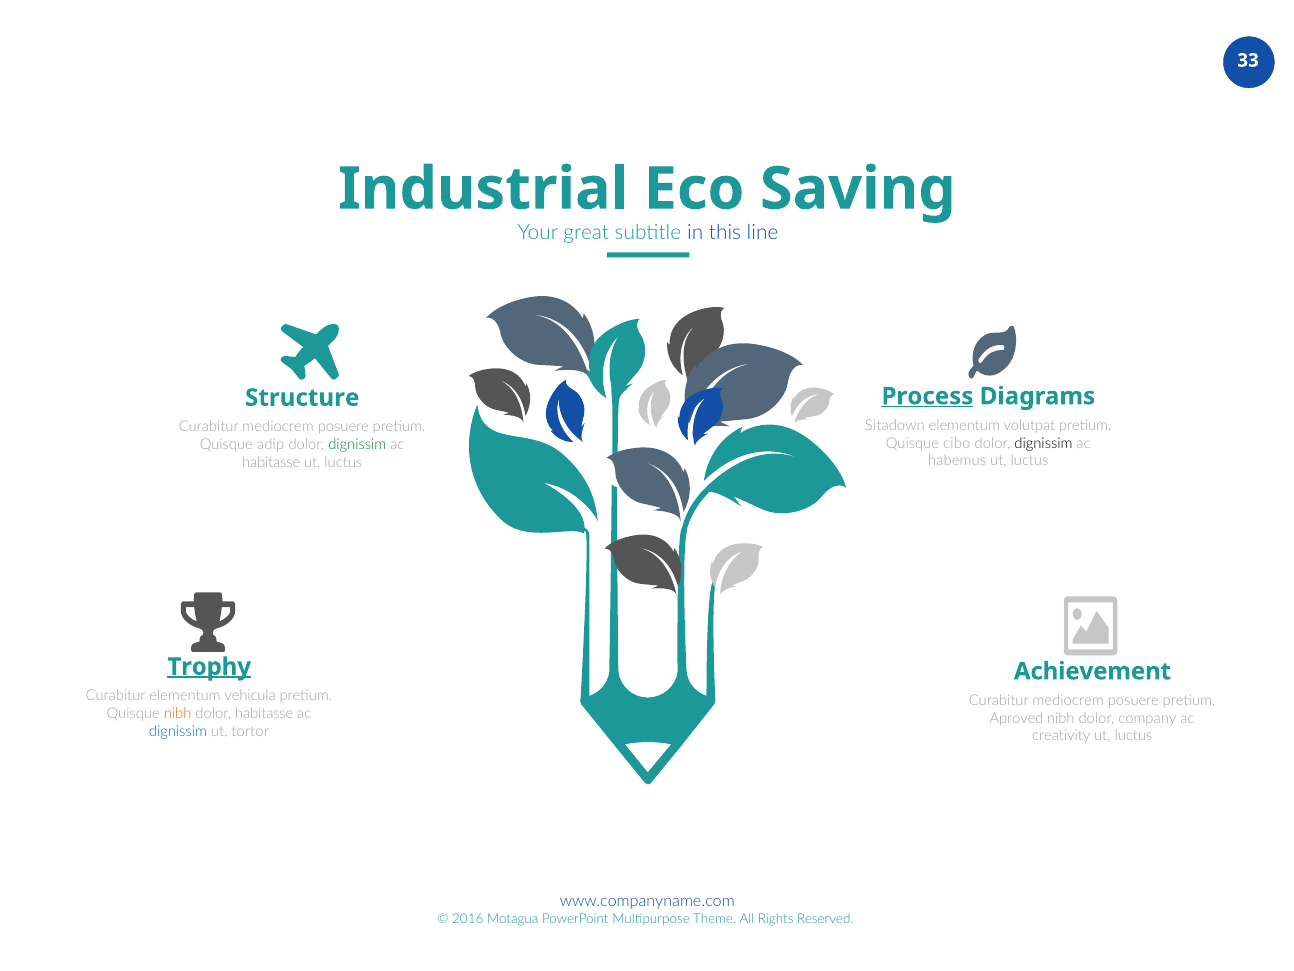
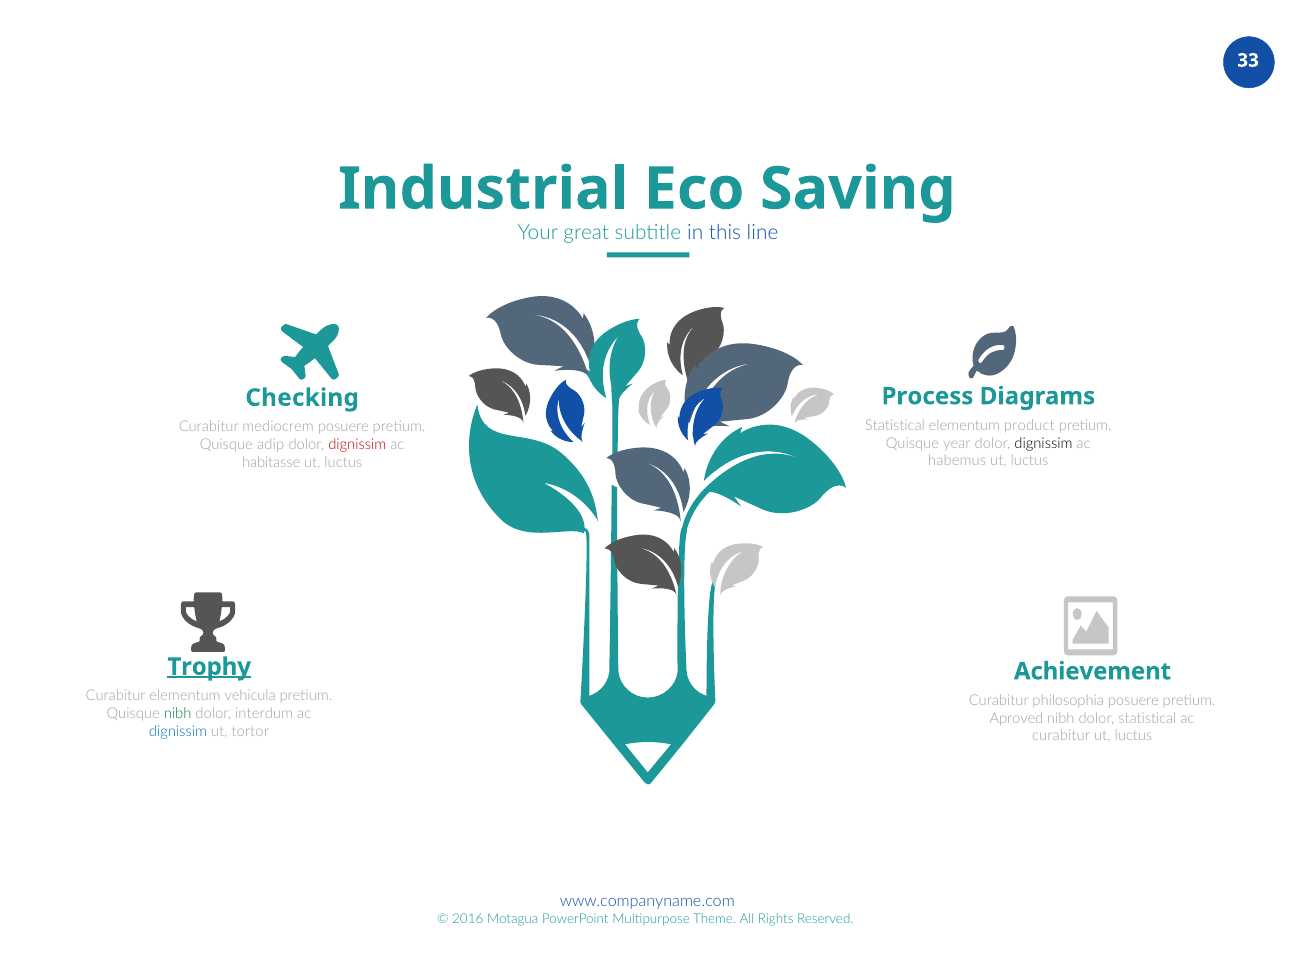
Process underline: present -> none
Structure: Structure -> Checking
Sitadown at (895, 425): Sitadown -> Statistical
volutpat: volutpat -> product
cibo: cibo -> year
dignissim at (357, 444) colour: green -> red
mediocrem at (1068, 700): mediocrem -> philosophia
nibh at (178, 713) colour: orange -> green
dolor habitasse: habitasse -> interdum
dolor company: company -> statistical
creativity at (1061, 736): creativity -> curabitur
